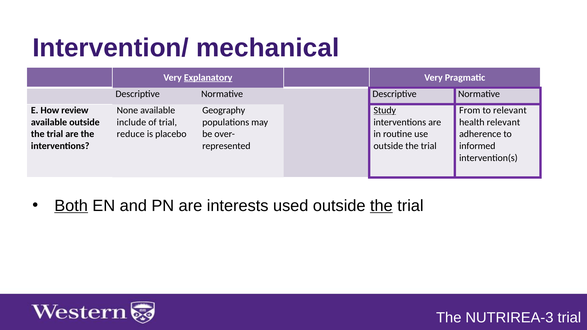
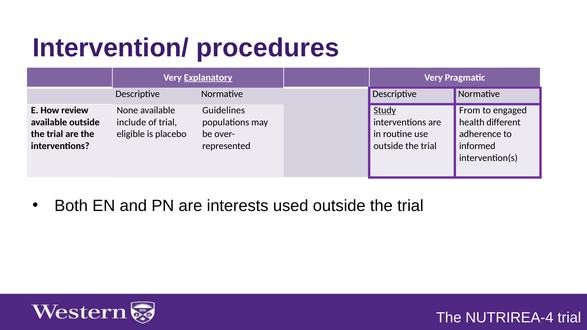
mechanical: mechanical -> procedures
Geography: Geography -> Guidelines
to relevant: relevant -> engaged
health relevant: relevant -> different
reduce: reduce -> eligible
Both underline: present -> none
the at (381, 206) underline: present -> none
NUTRIREA-3: NUTRIREA-3 -> NUTRIREA-4
